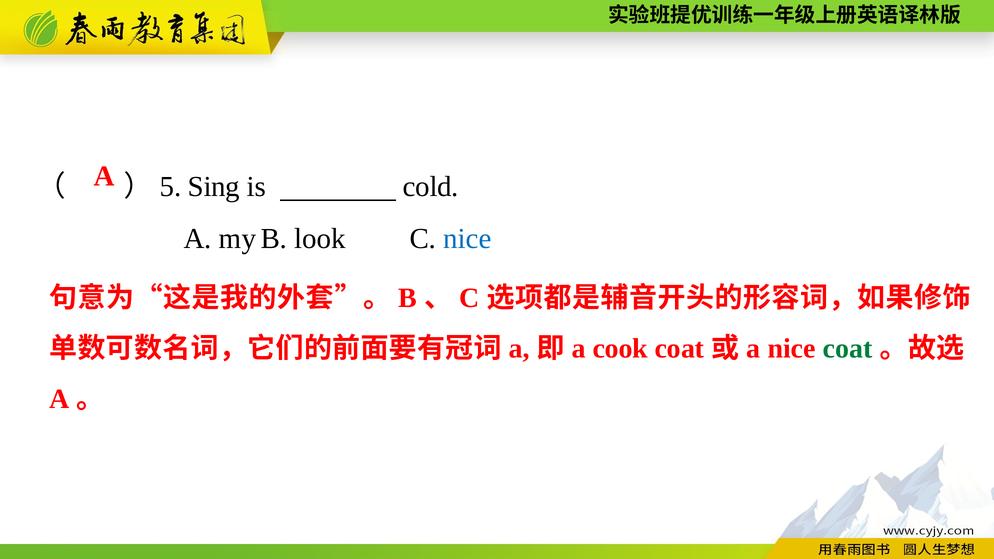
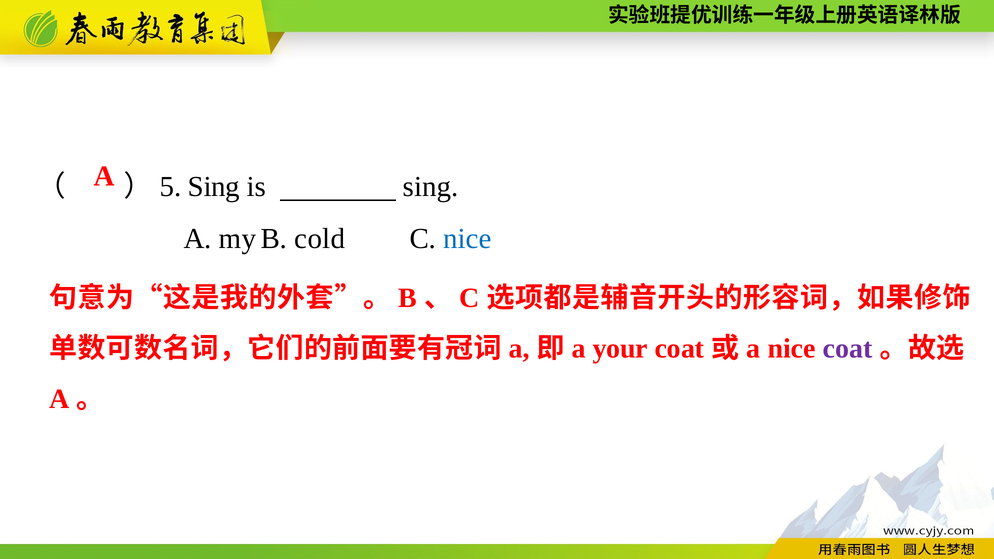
is cold: cold -> sing
look: look -> cold
cook: cook -> your
coat at (848, 349) colour: green -> purple
